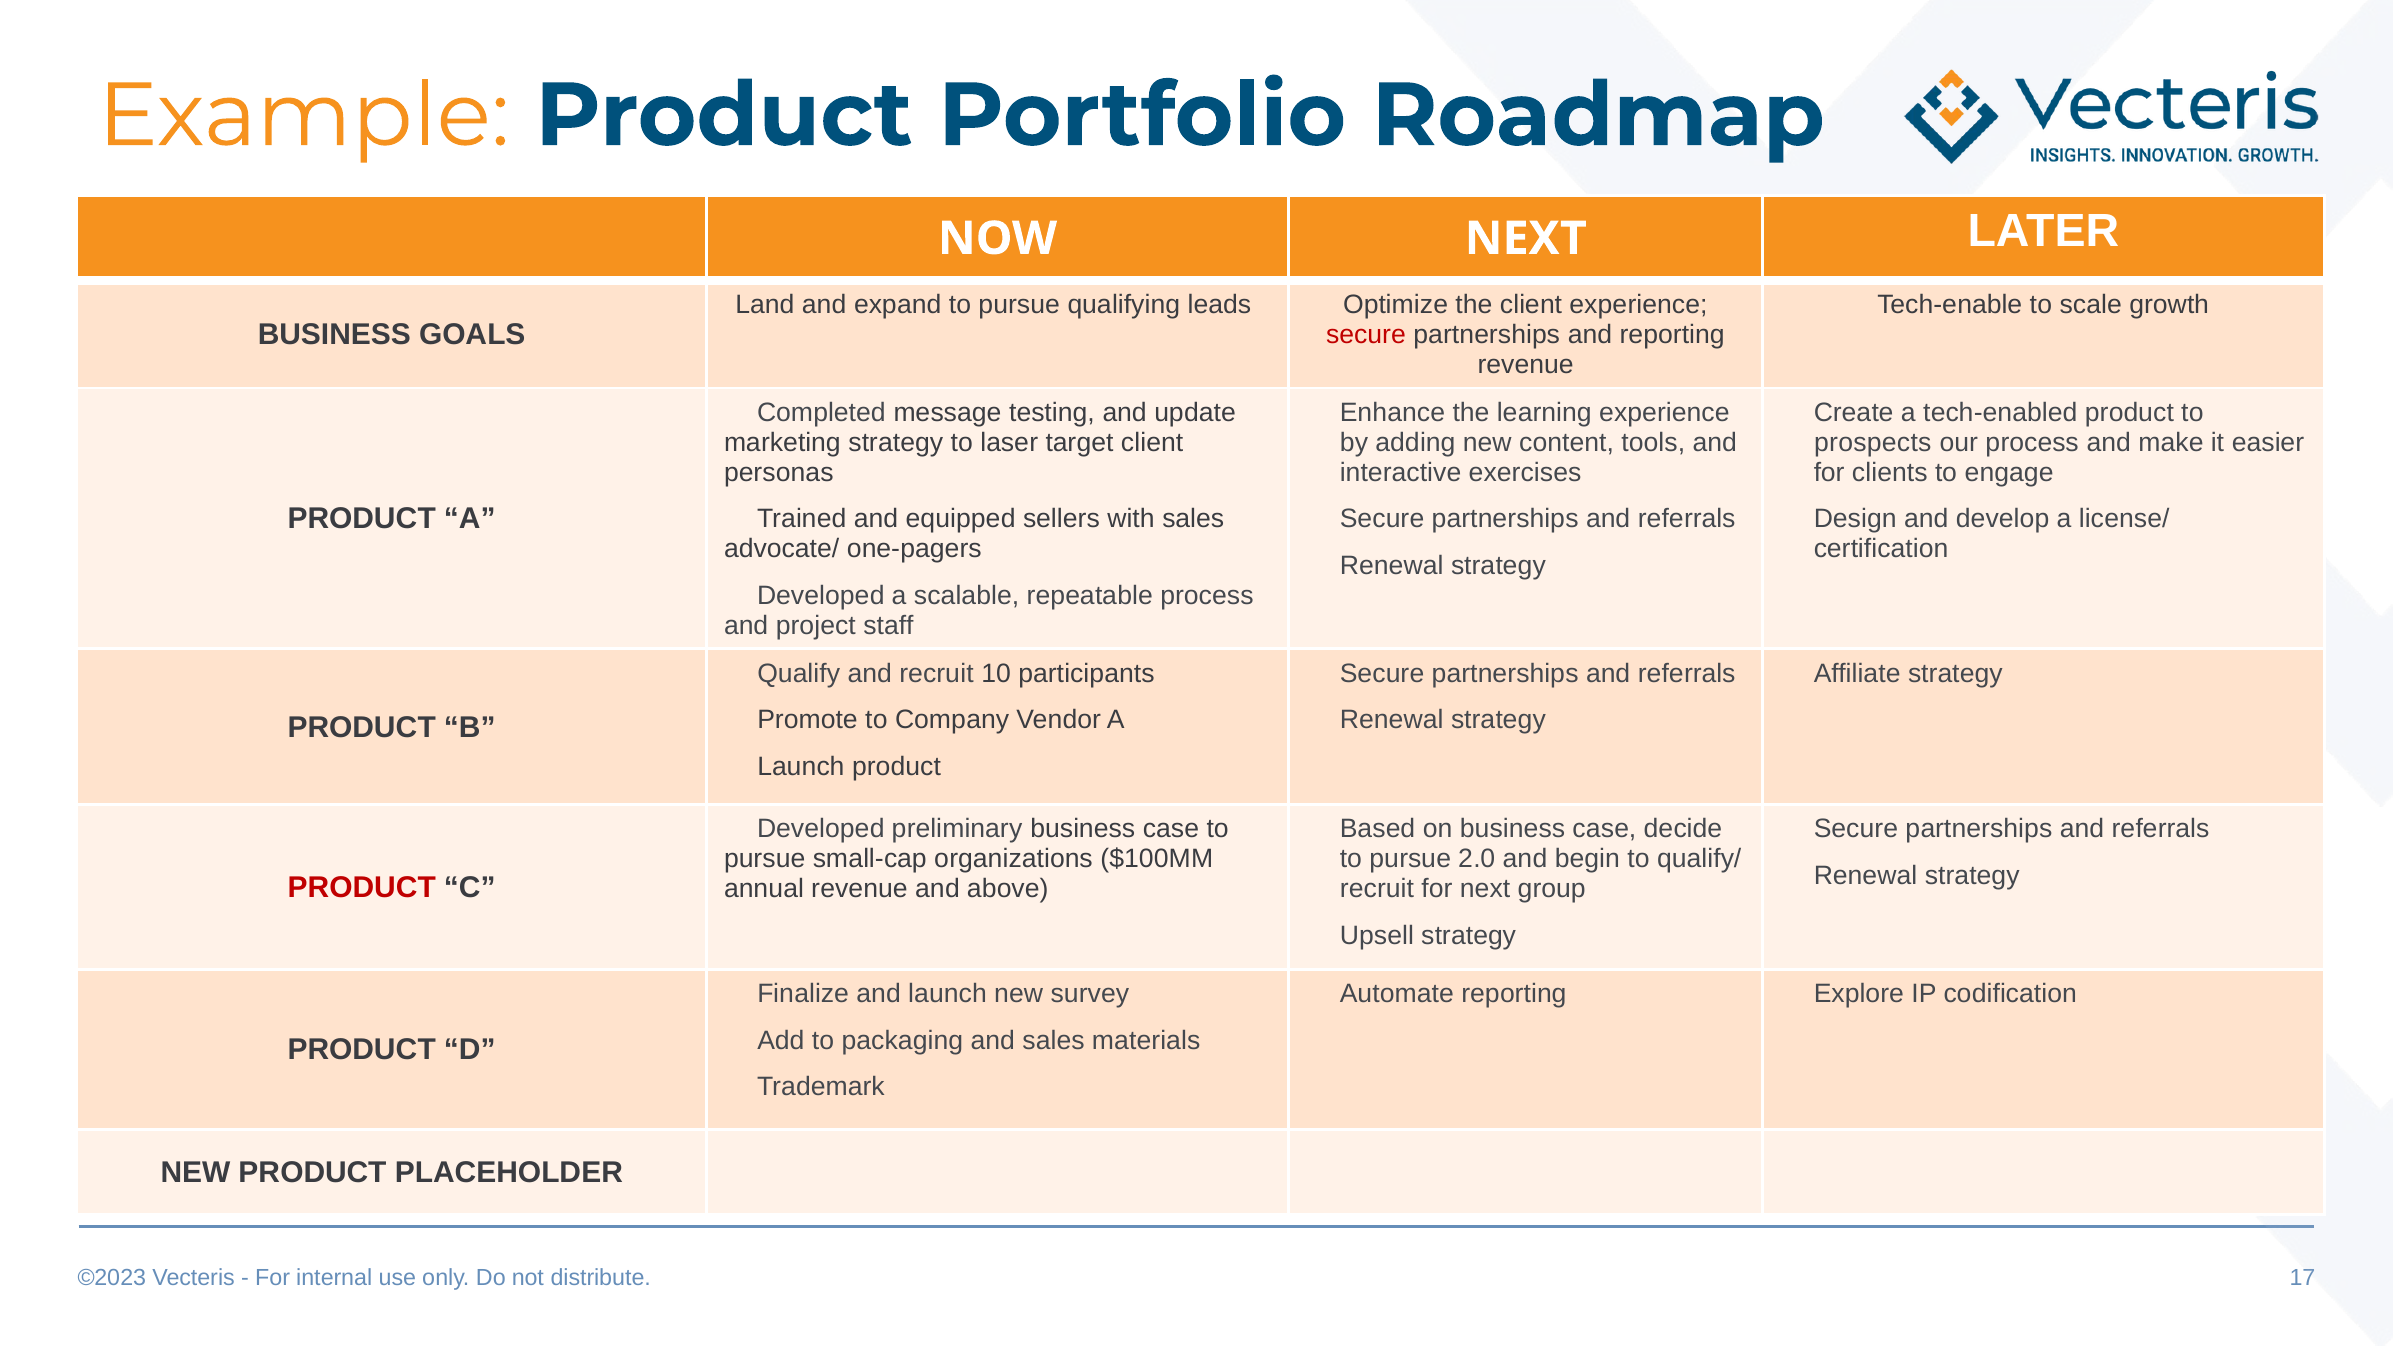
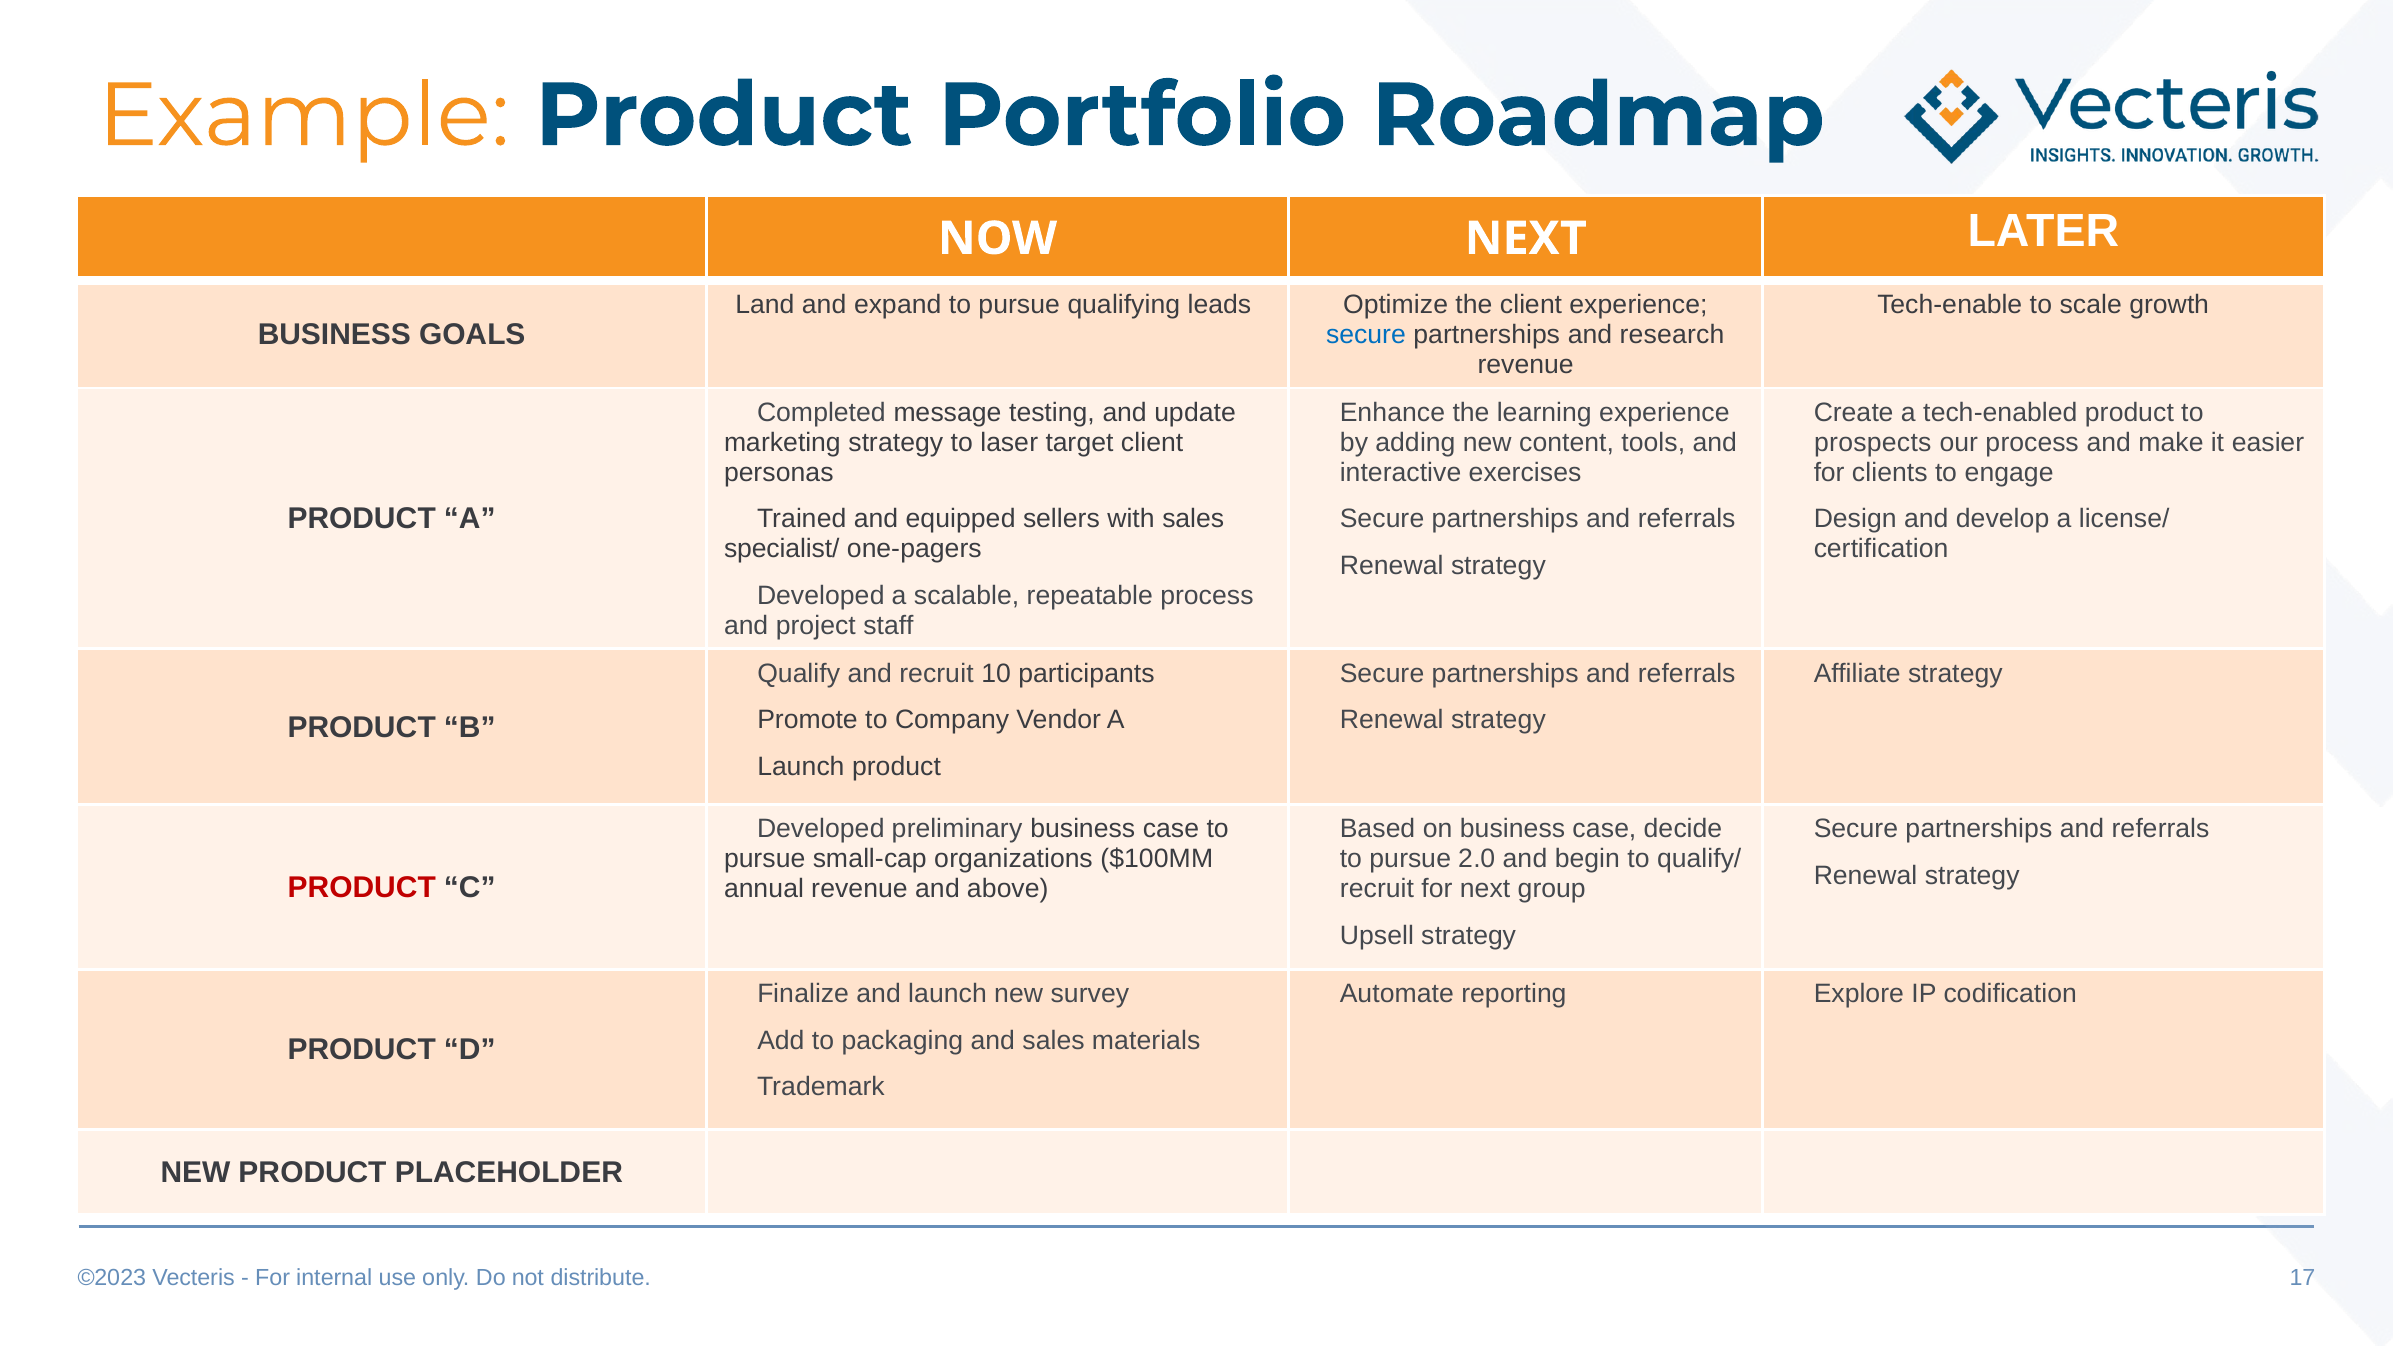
secure colour: red -> blue
and reporting: reporting -> research
advocate/: advocate/ -> specialist/
